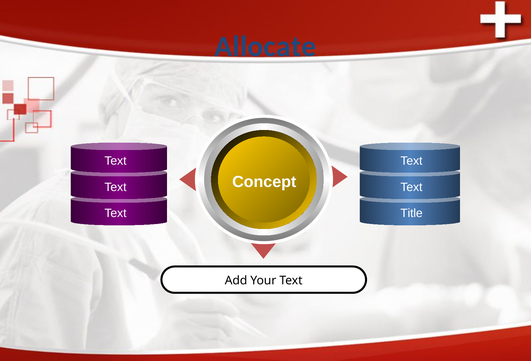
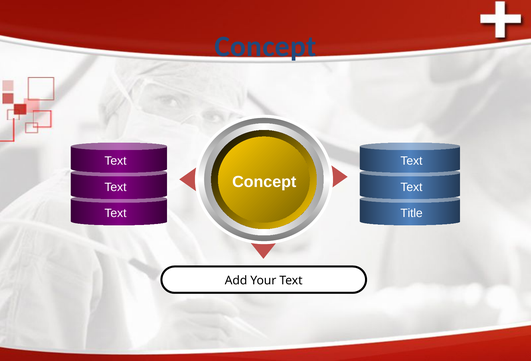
Allocate at (265, 47): Allocate -> Concept
